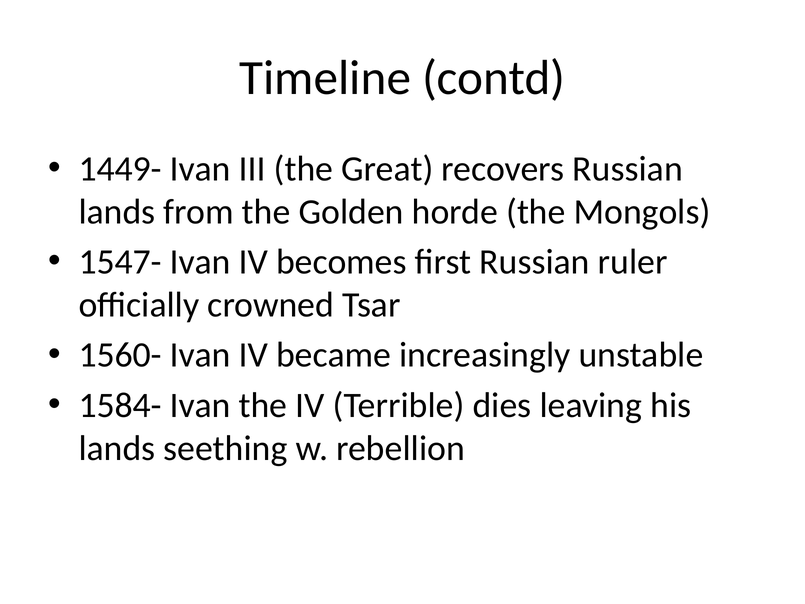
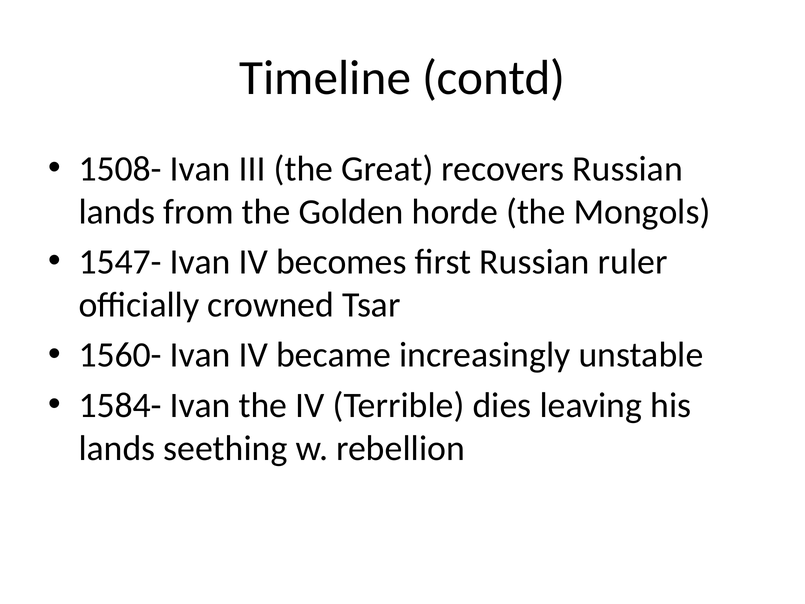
1449-: 1449- -> 1508-
